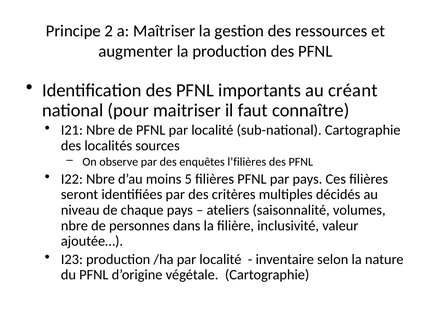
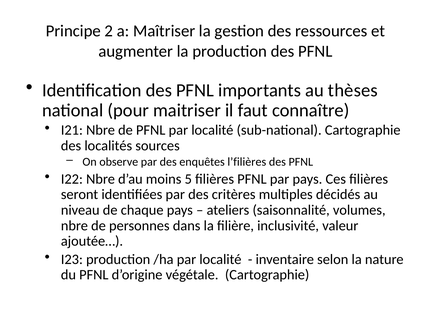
créant: créant -> thèses
